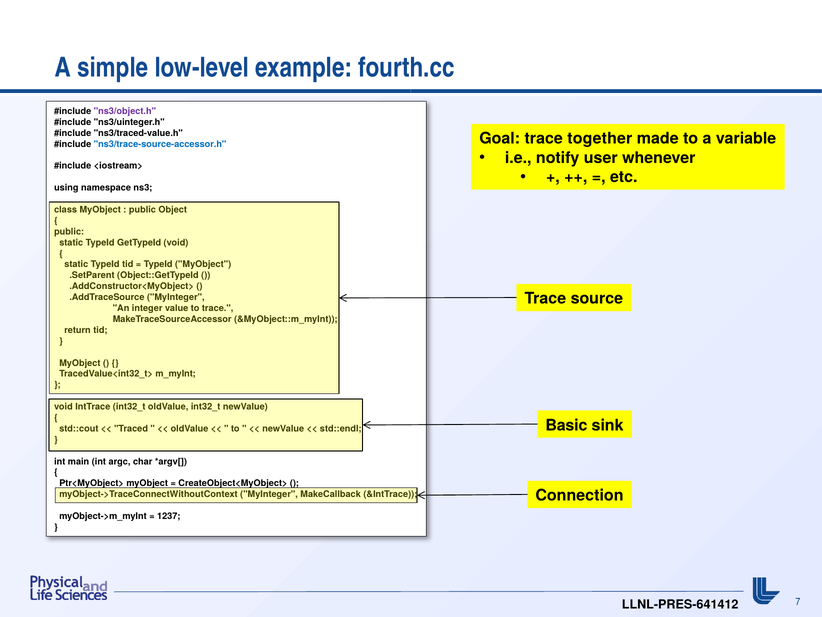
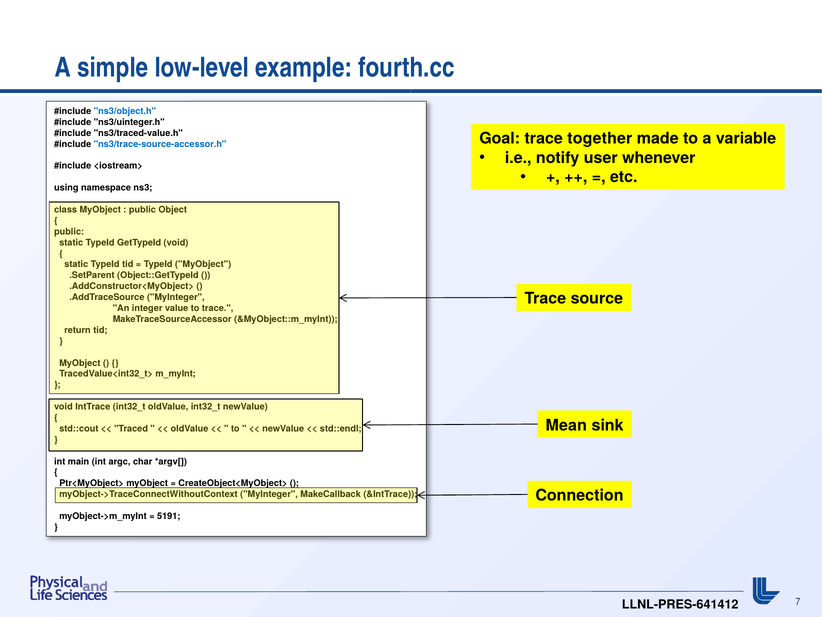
ns3/object.h colour: purple -> blue
Basic: Basic -> Mean
1237: 1237 -> 5191
